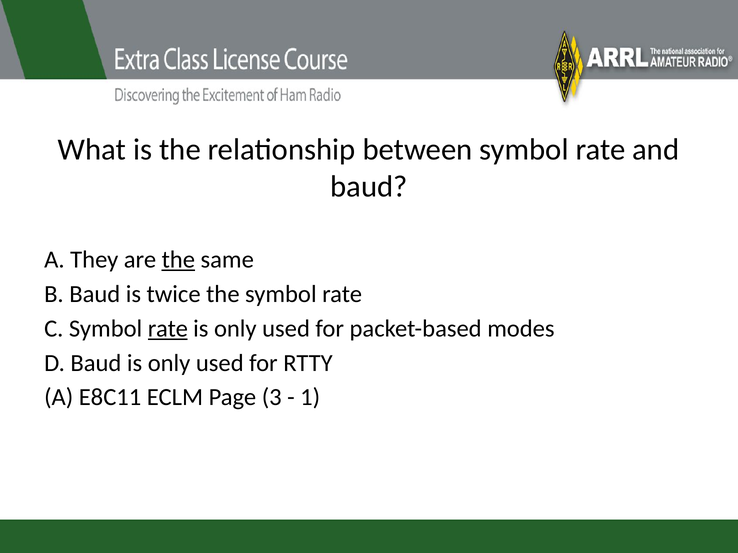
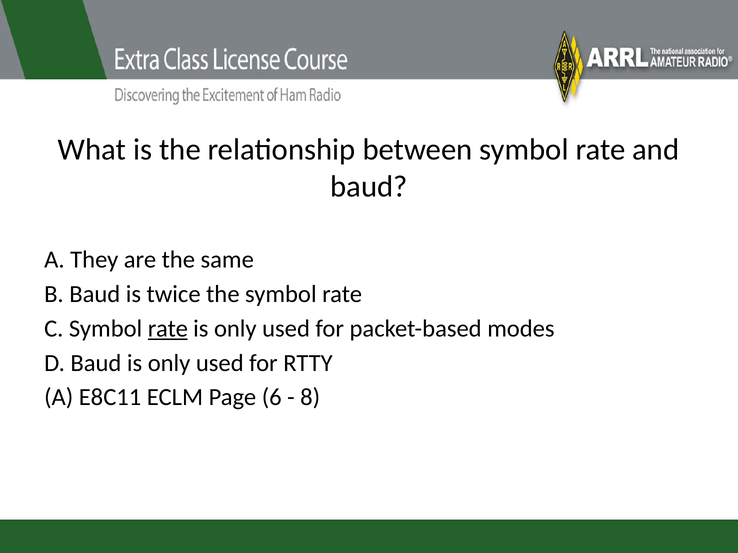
the at (178, 260) underline: present -> none
3: 3 -> 6
1: 1 -> 8
